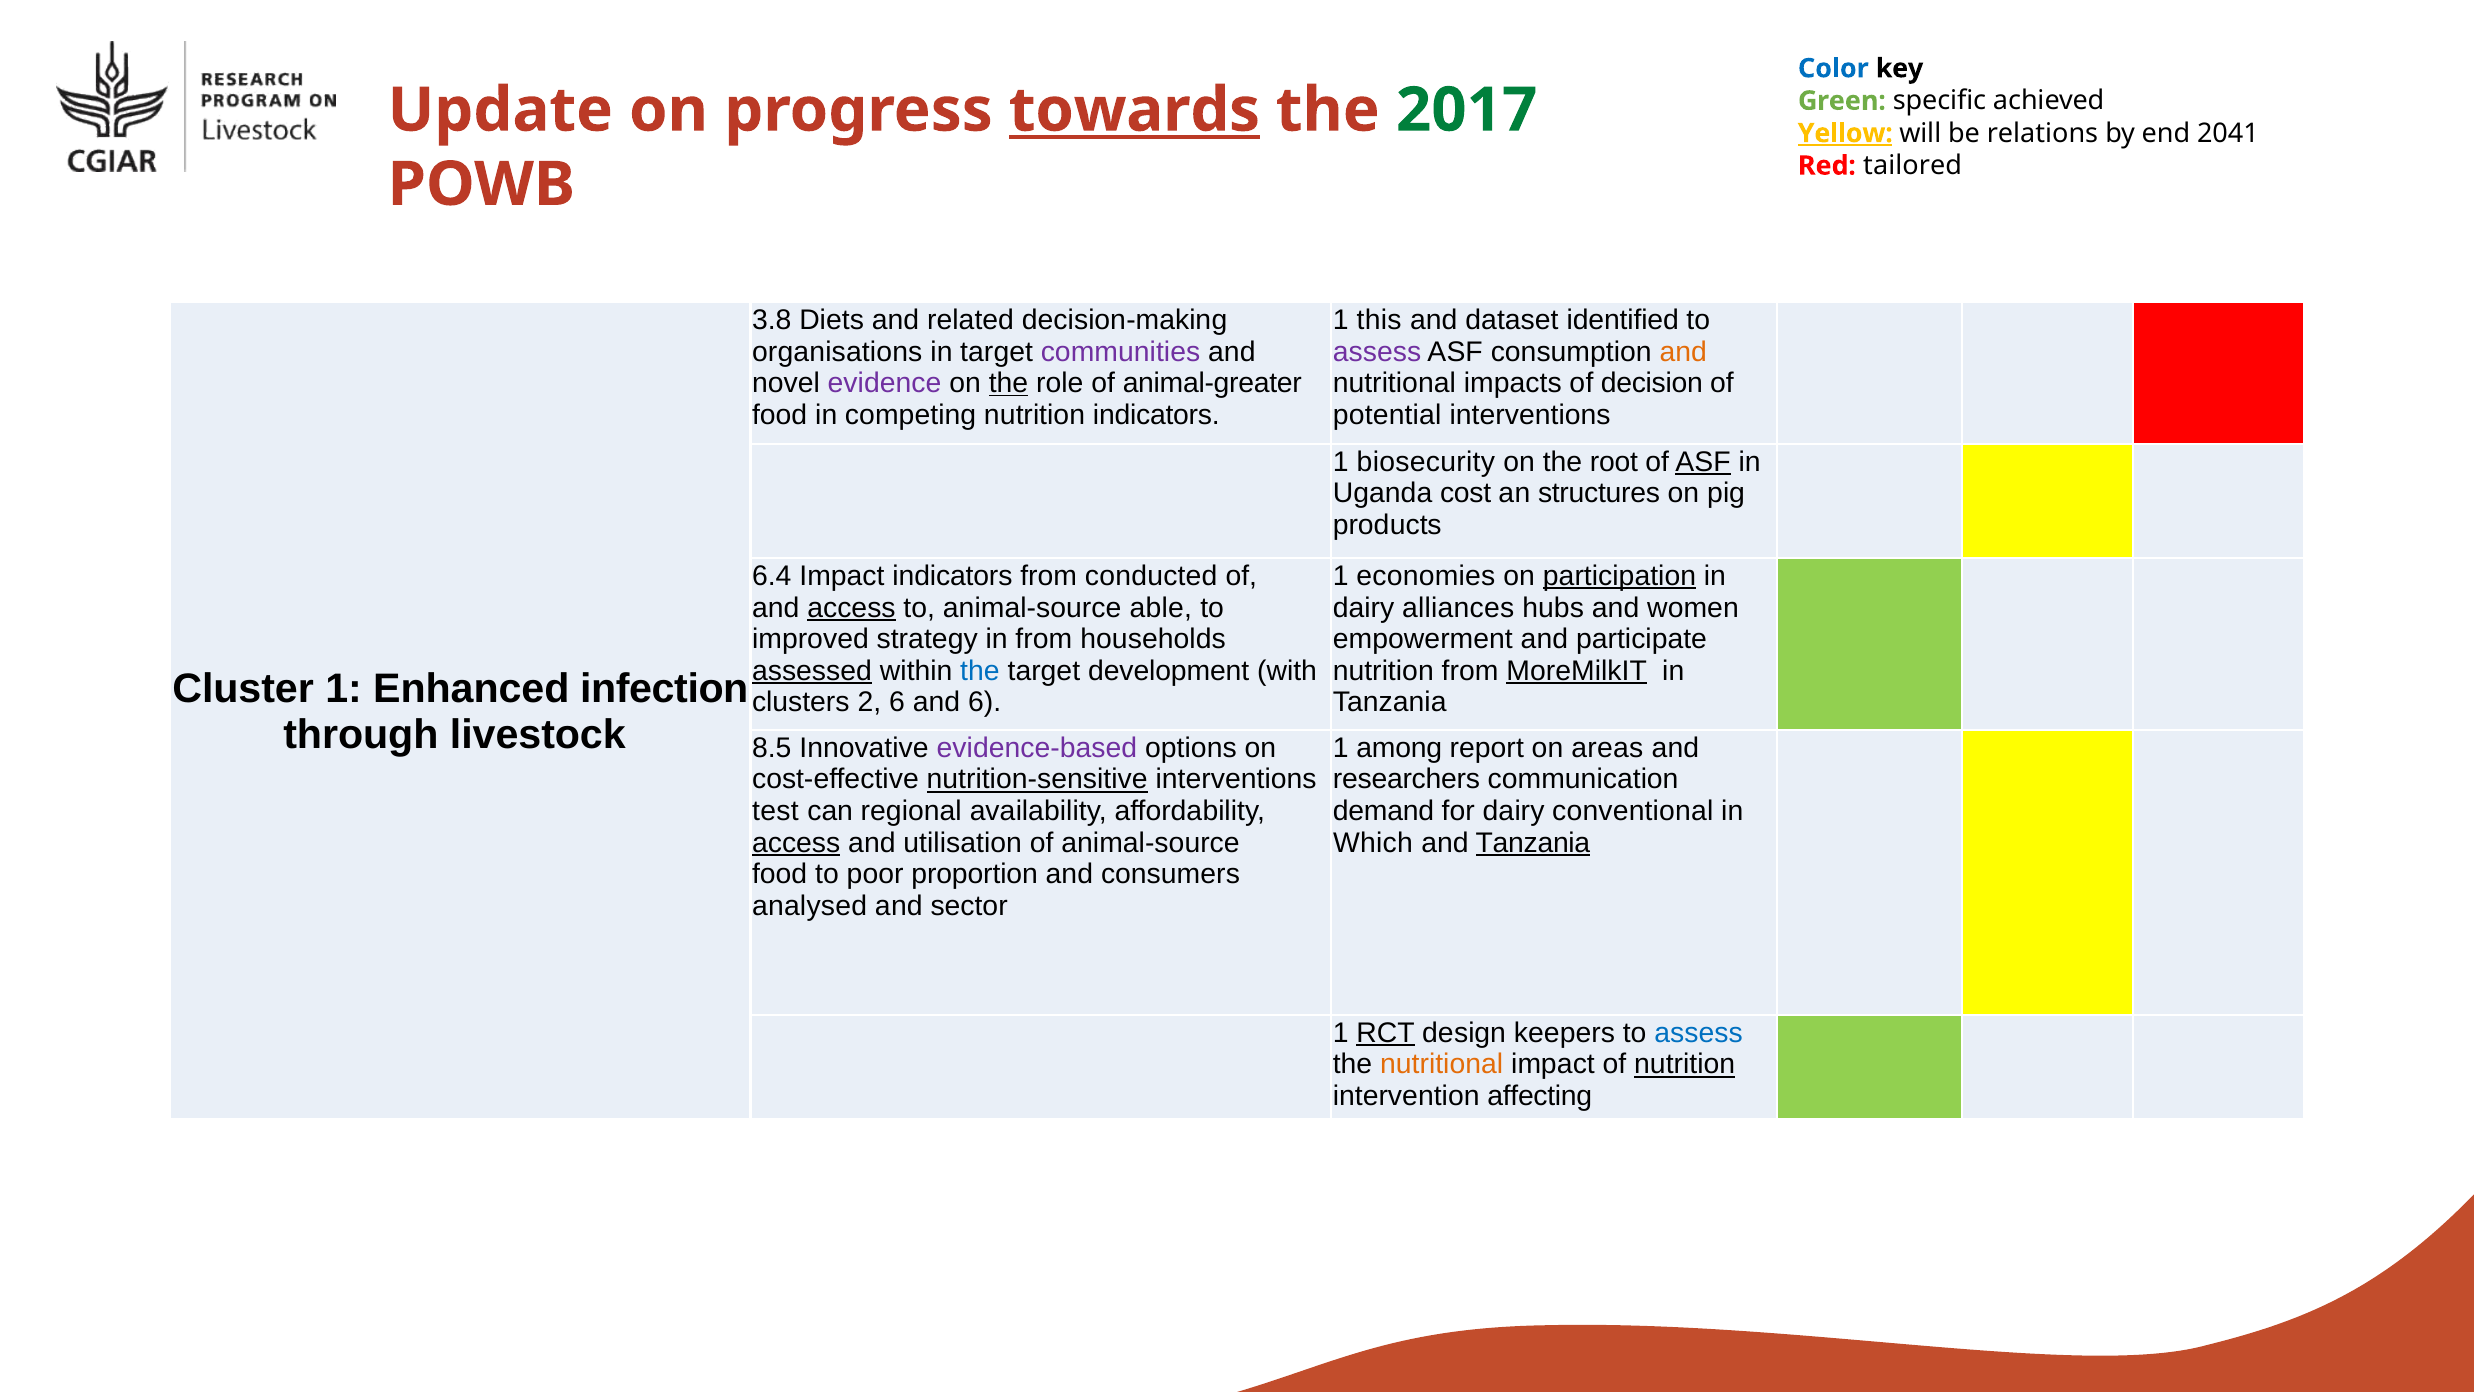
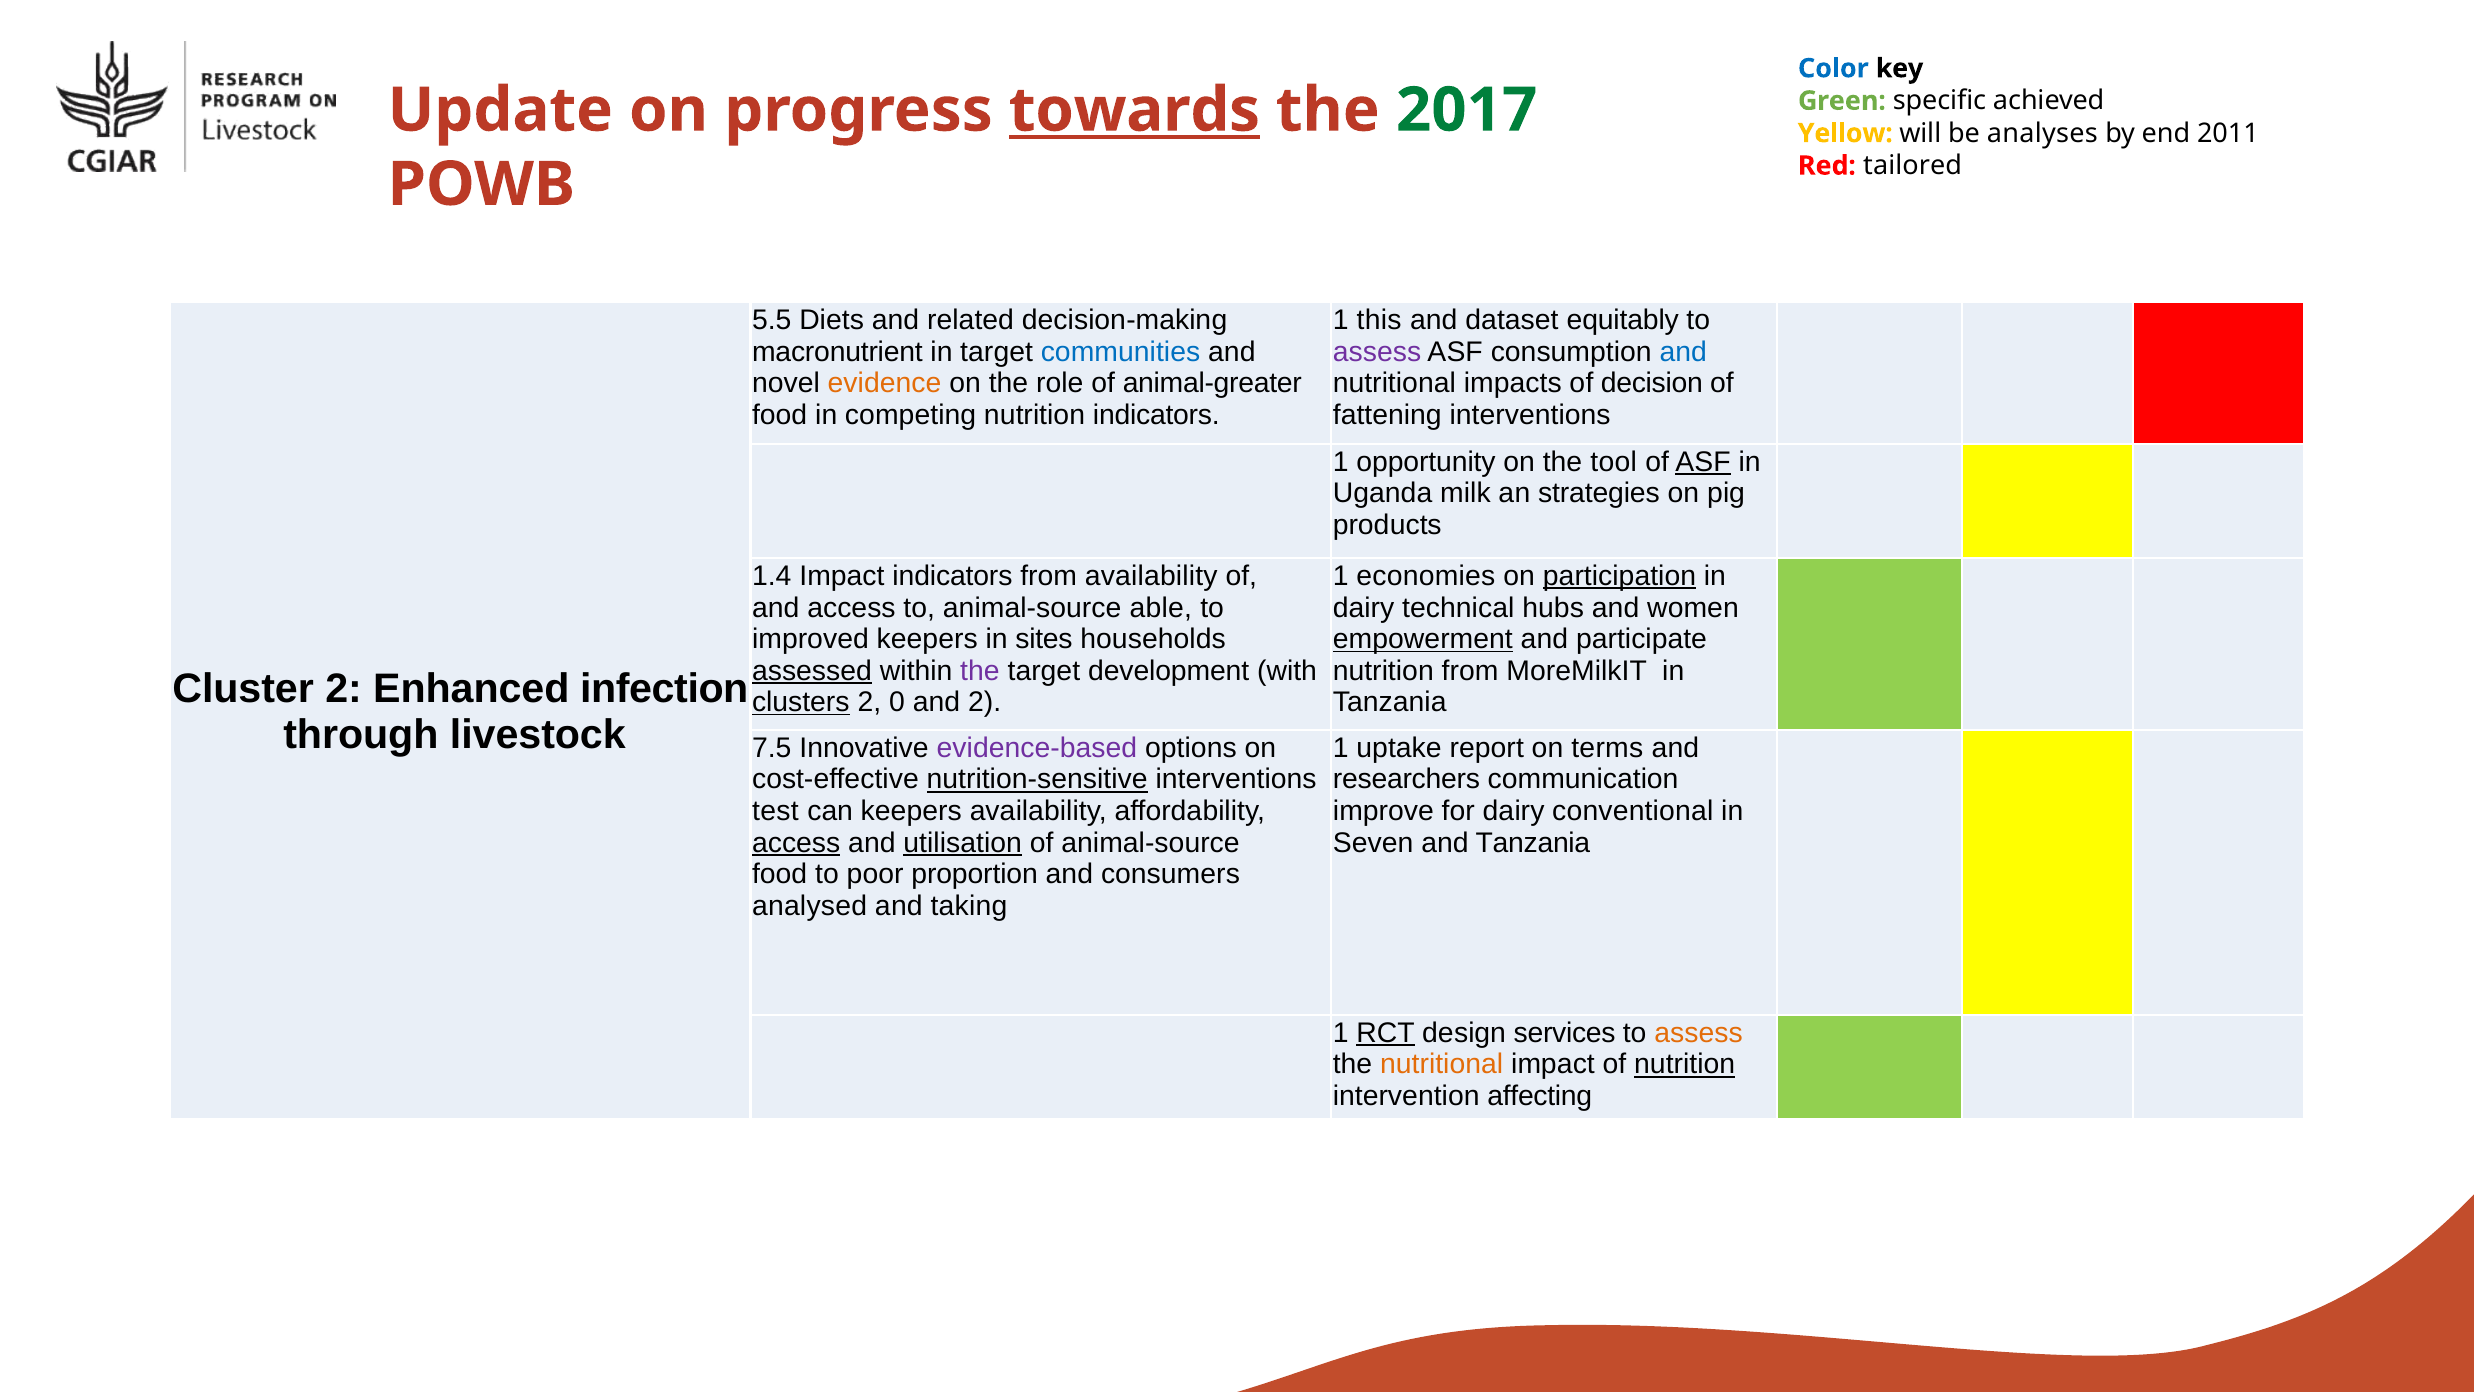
Yellow underline: present -> none
relations: relations -> analyses
2041: 2041 -> 2011
3.8: 3.8 -> 5.5
identified: identified -> equitably
organisations: organisations -> macronutrient
communities colour: purple -> blue
and at (1683, 352) colour: orange -> blue
evidence colour: purple -> orange
the at (1009, 383) underline: present -> none
potential: potential -> fattening
biosecurity: biosecurity -> opportunity
root: root -> tool
cost: cost -> milk
structures: structures -> strategies
6.4: 6.4 -> 1.4
from conducted: conducted -> availability
access at (851, 607) underline: present -> none
alliances: alliances -> technical
improved strategy: strategy -> keepers
in from: from -> sites
empowerment underline: none -> present
the at (980, 671) colour: blue -> purple
MoreMilkIT underline: present -> none
Cluster 1: 1 -> 2
clusters underline: none -> present
2 6: 6 -> 0
and 6: 6 -> 2
8.5: 8.5 -> 7.5
among: among -> uptake
areas: areas -> terms
can regional: regional -> keepers
demand: demand -> improve
utilisation underline: none -> present
Which: Which -> Seven
Tanzania at (1533, 842) underline: present -> none
sector: sector -> taking
keepers: keepers -> services
assess at (1699, 1033) colour: blue -> orange
